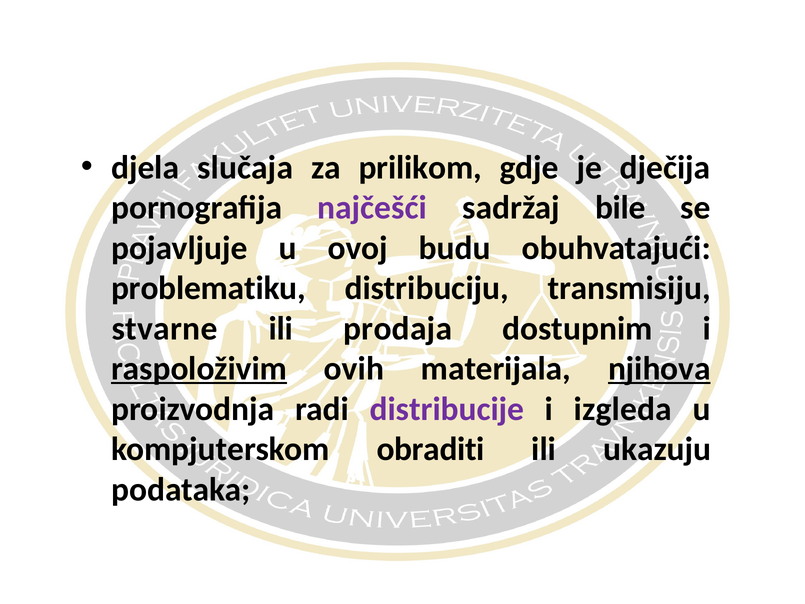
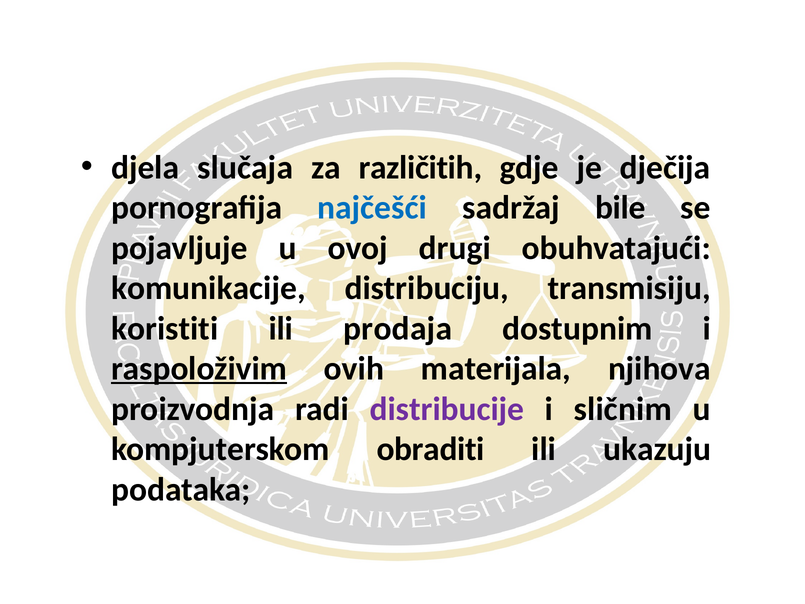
prilikom: prilikom -> različitih
najčešći colour: purple -> blue
budu: budu -> drugi
problematiku: problematiku -> komunikacije
stvarne: stvarne -> koristiti
njihova underline: present -> none
izgleda: izgleda -> sličnim
